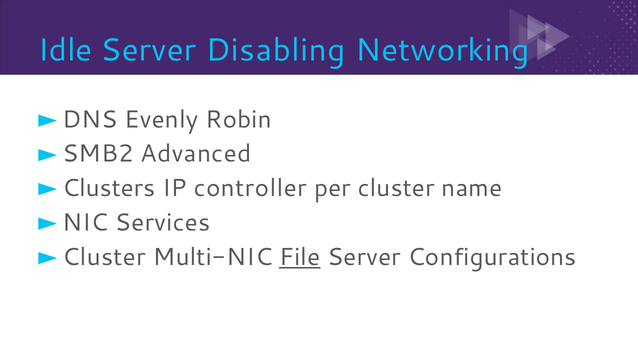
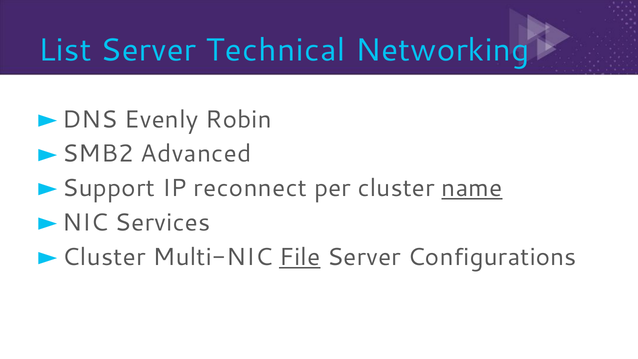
Idle: Idle -> List
Disabling: Disabling -> Technical
Clusters: Clusters -> Support
controller: controller -> reconnect
name underline: none -> present
